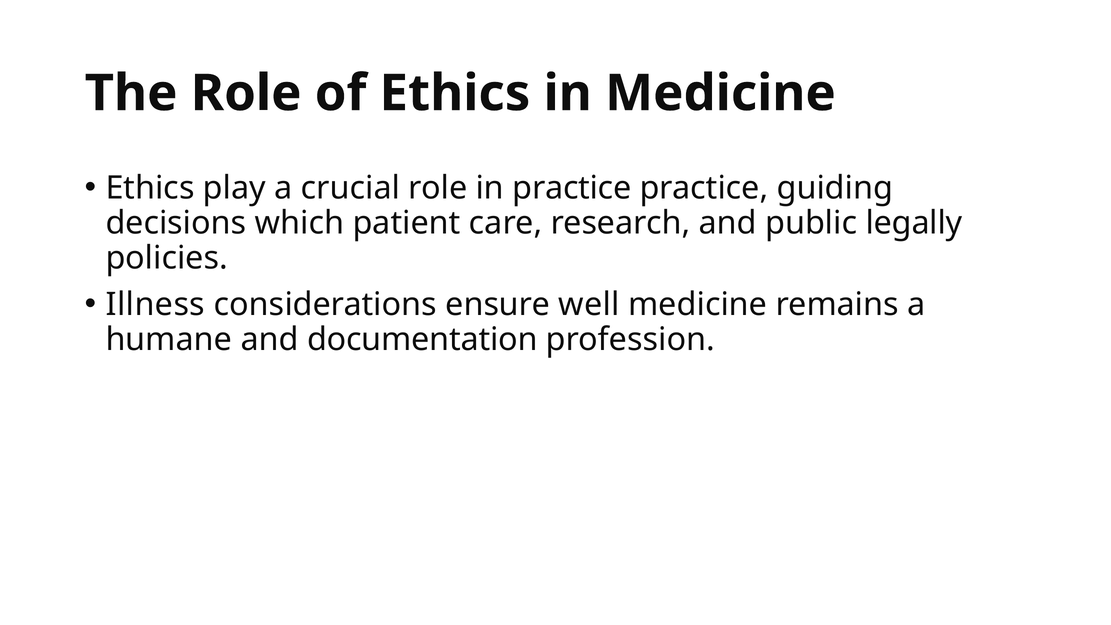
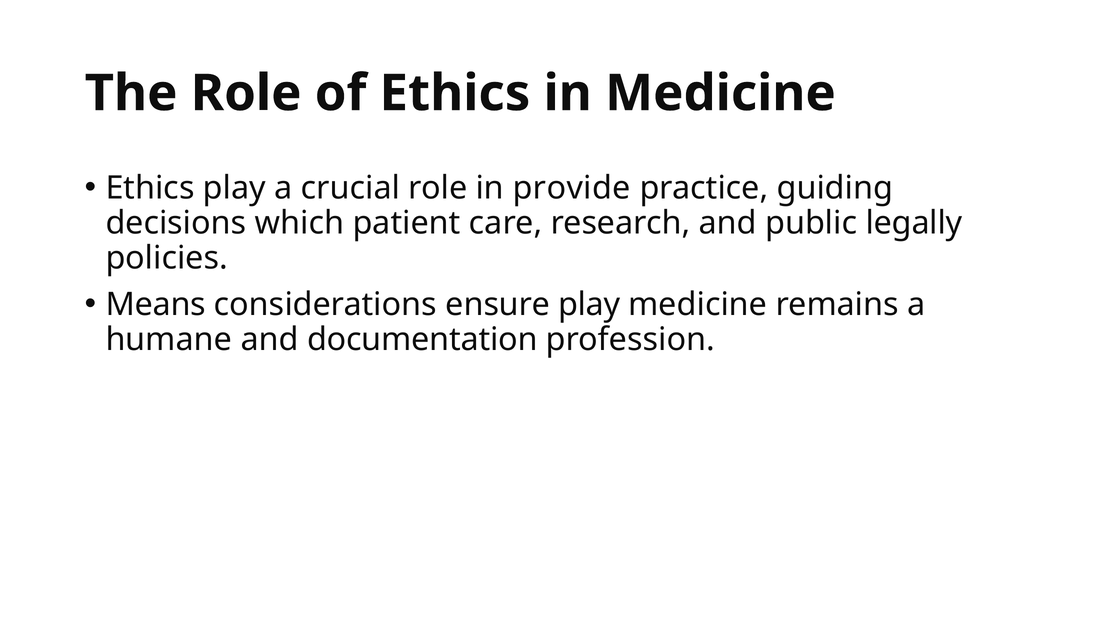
in practice: practice -> provide
Illness: Illness -> Means
ensure well: well -> play
